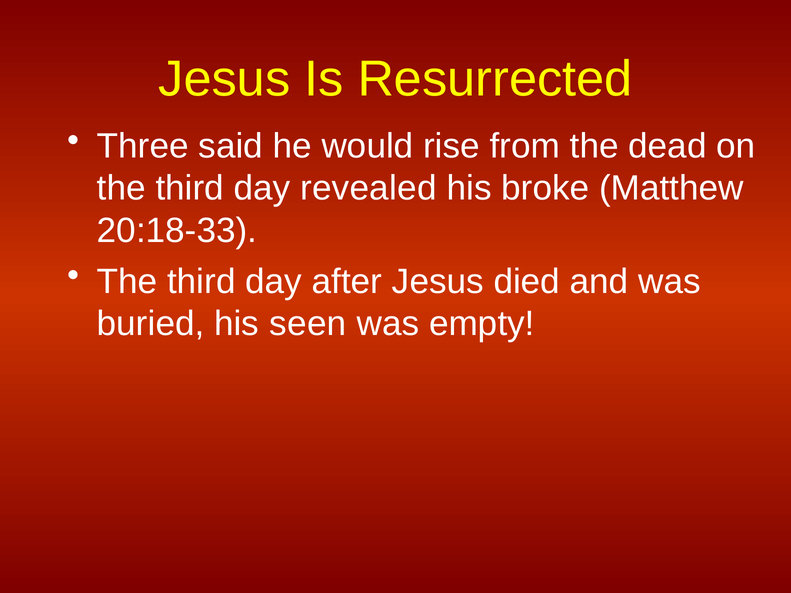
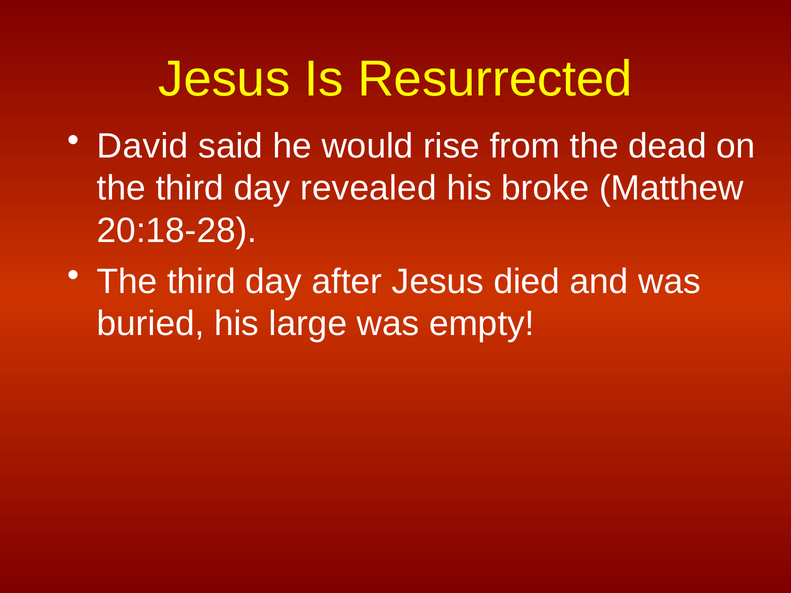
Three: Three -> David
20:18-33: 20:18-33 -> 20:18-28
seen: seen -> large
